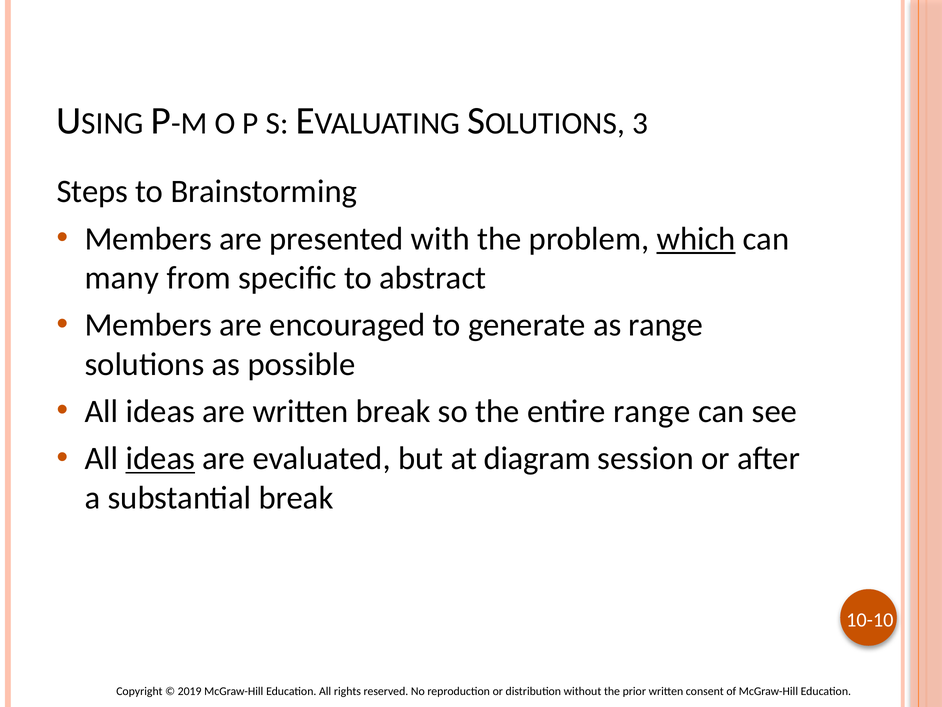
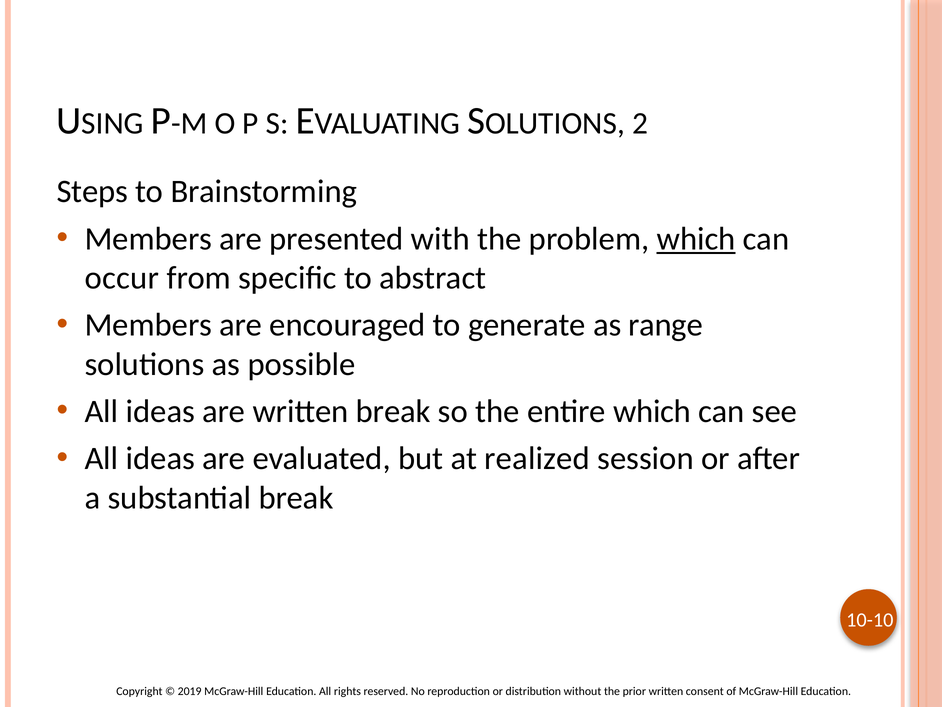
3: 3 -> 2
many: many -> occur
entire range: range -> which
ideas at (160, 458) underline: present -> none
diagram: diagram -> realized
